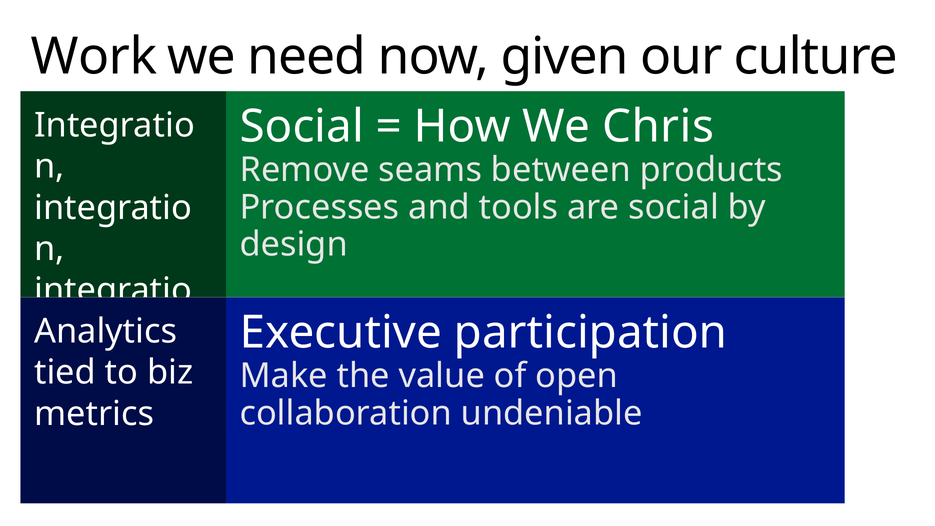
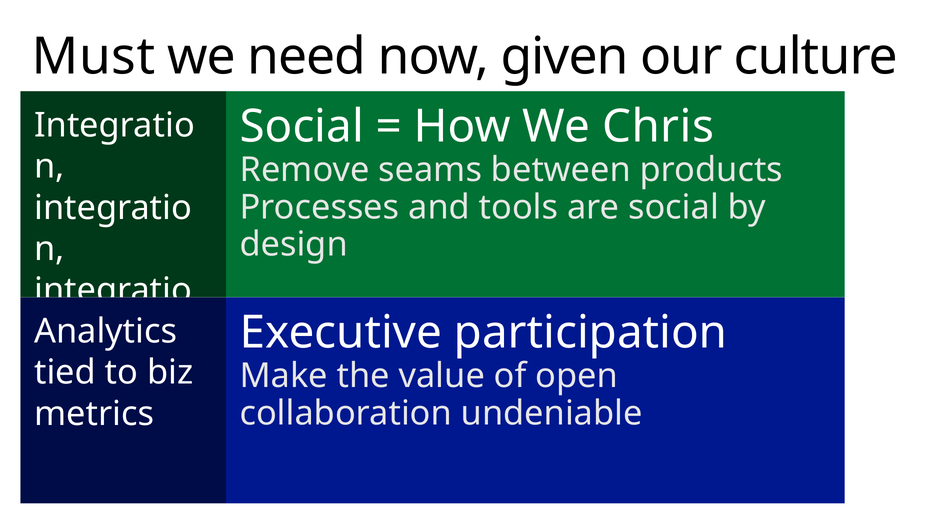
Work: Work -> Must
